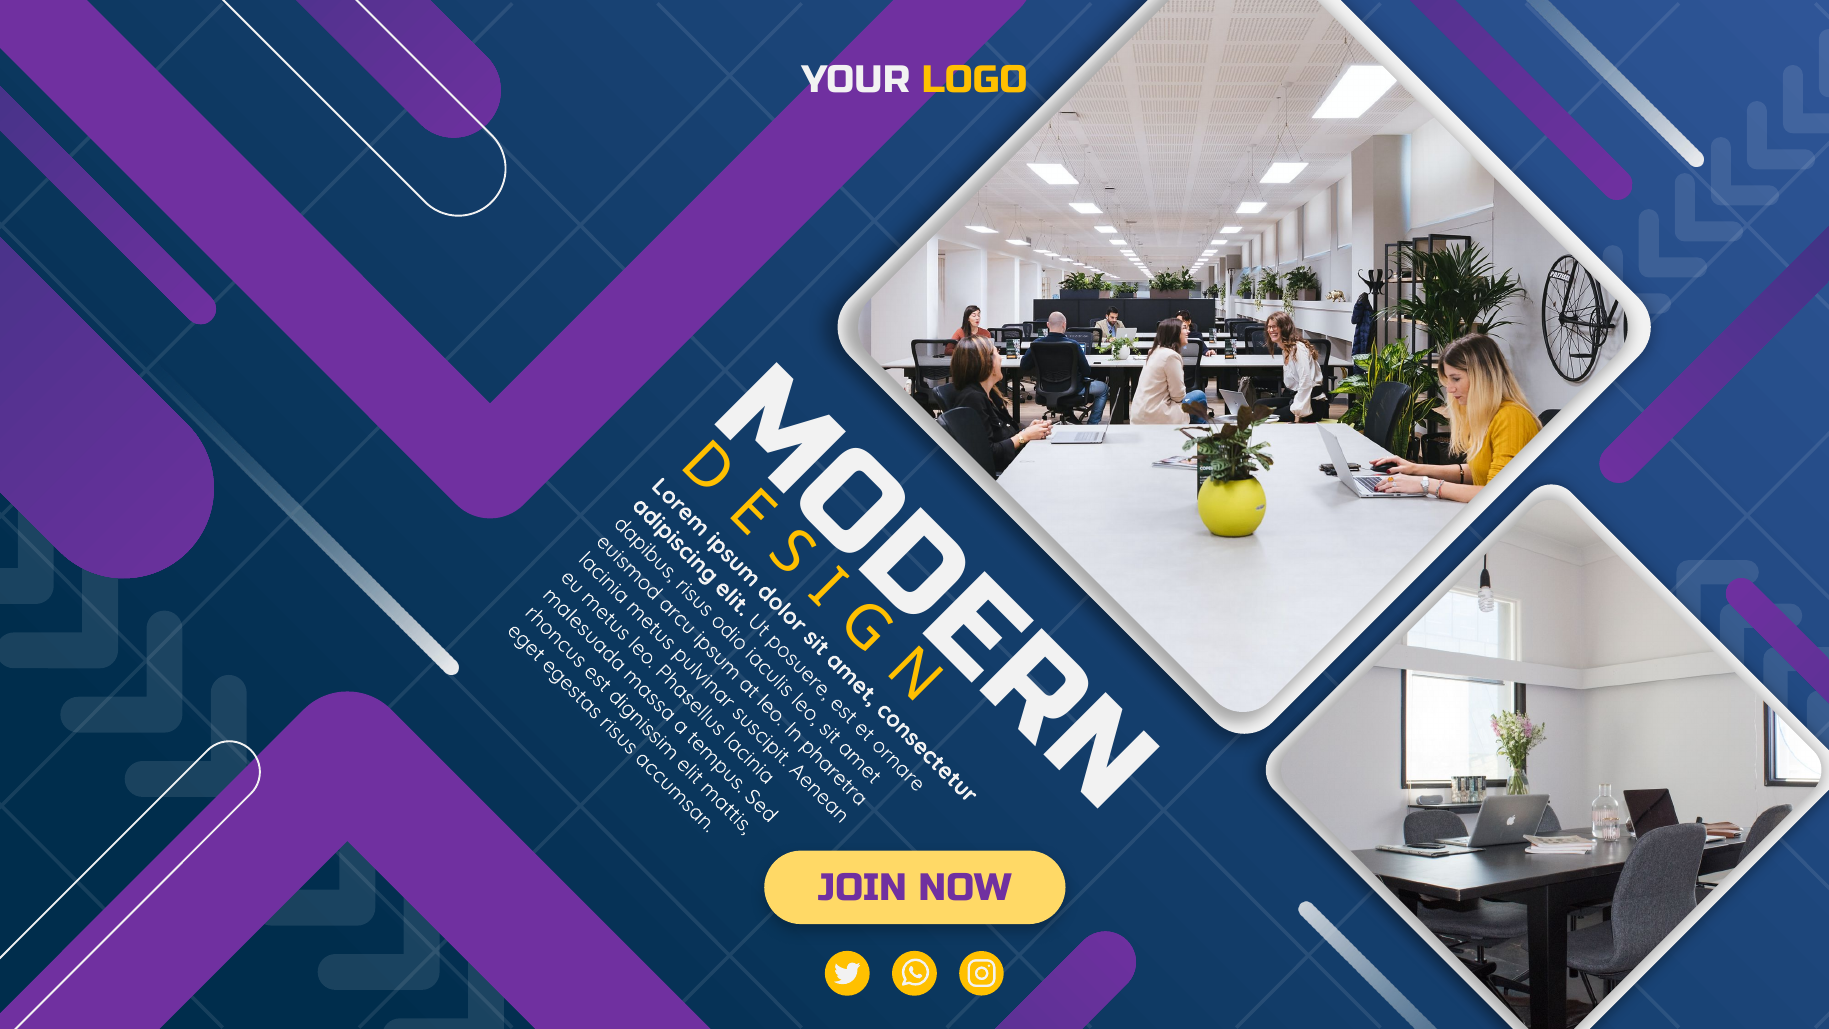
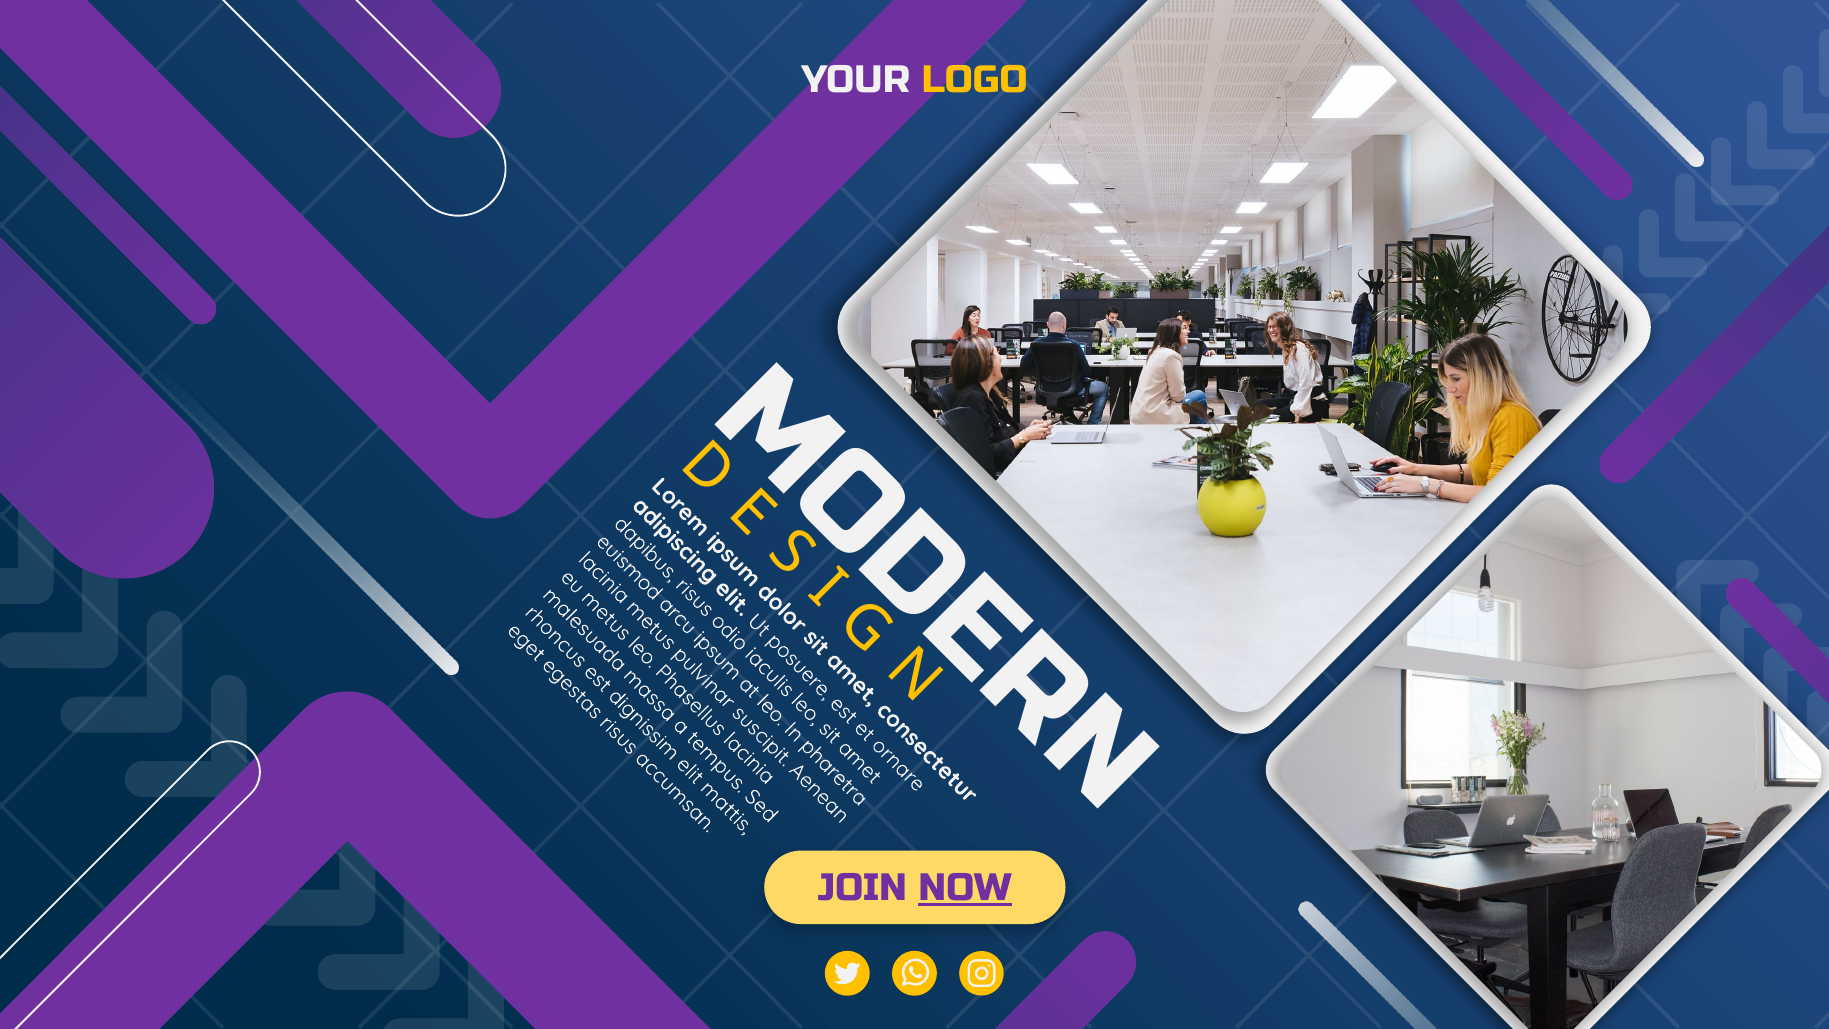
NOW underline: none -> present
